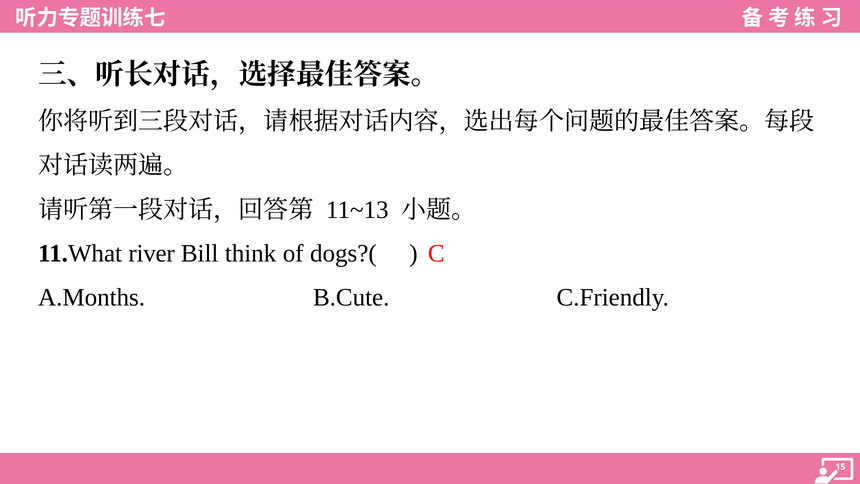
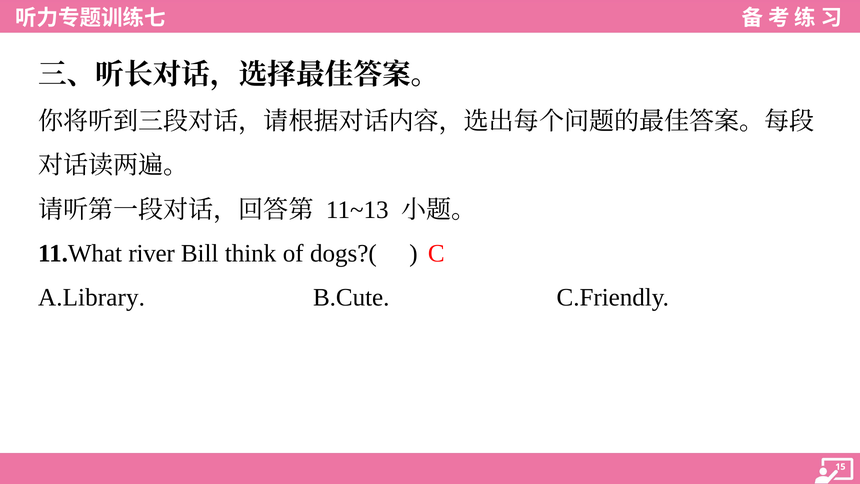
A.Months: A.Months -> A.Library
